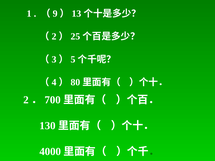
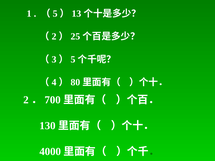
9 at (55, 14): 9 -> 5
